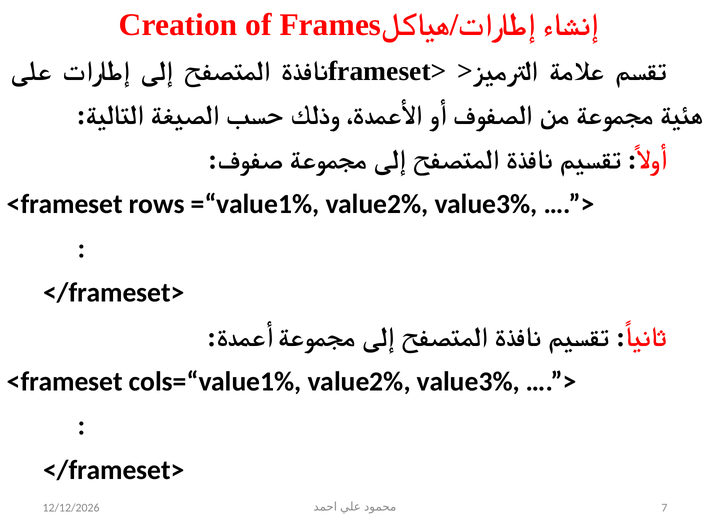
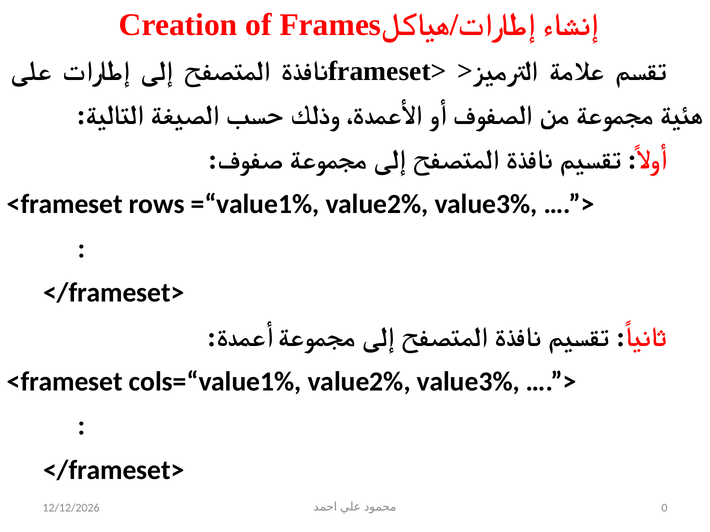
7: 7 -> 0
